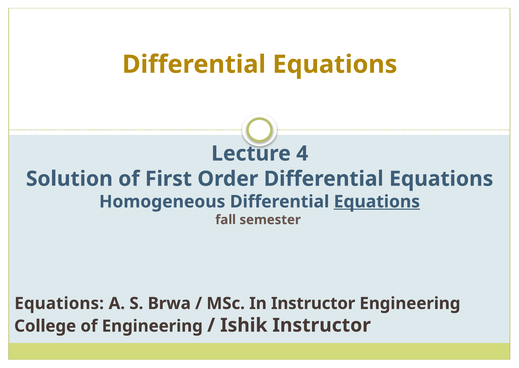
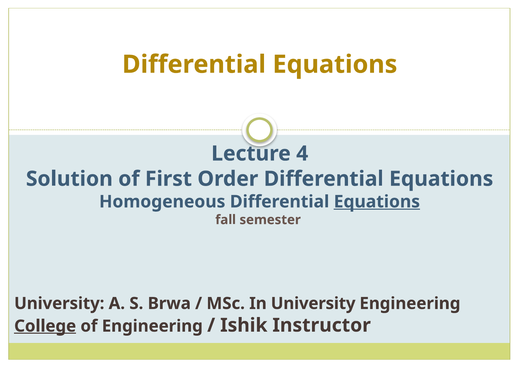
Equations at (59, 303): Equations -> University
In Instructor: Instructor -> University
College underline: none -> present
